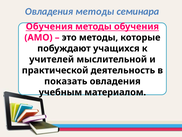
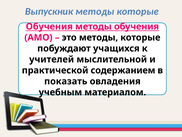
Овладения at (49, 11): Овладения -> Выпускник
семинара at (138, 11): семинара -> которые
деятельность: деятельность -> содержанием
